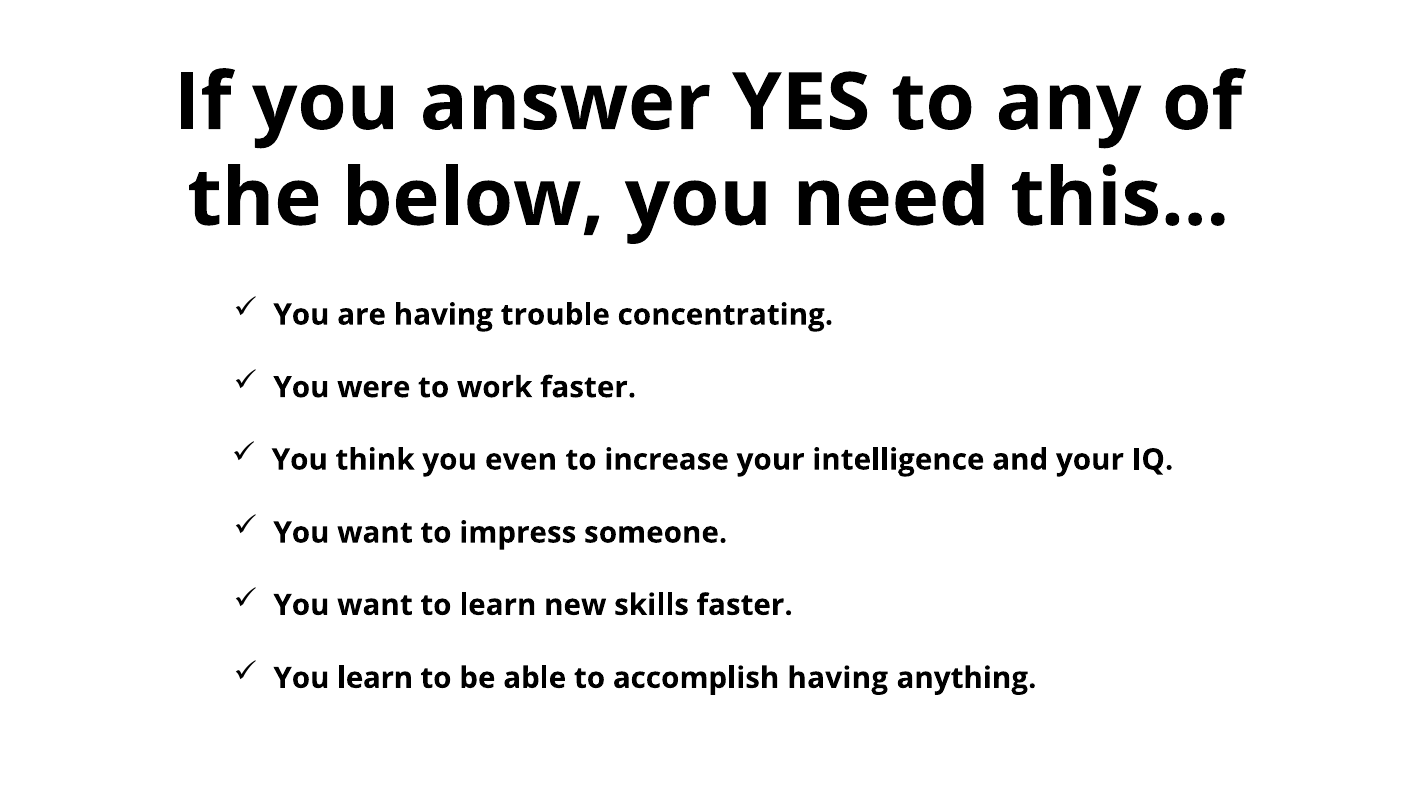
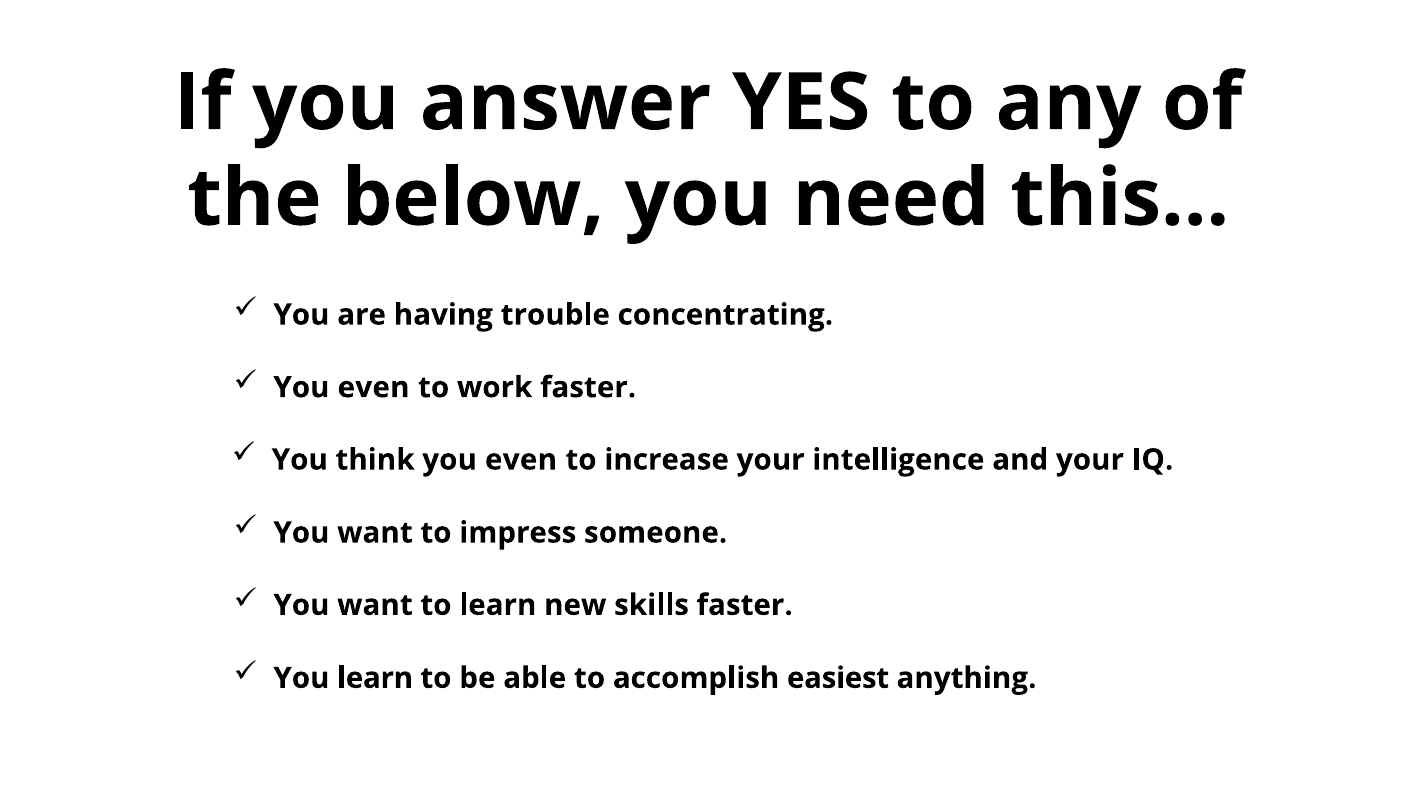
were at (374, 388): were -> even
accomplish having: having -> easiest
